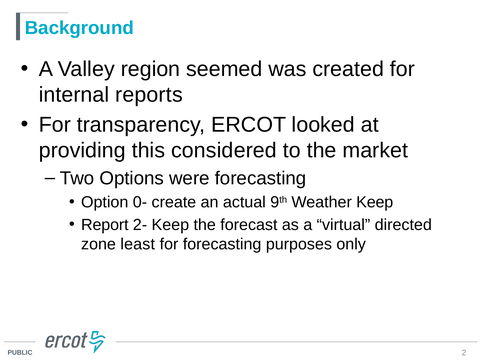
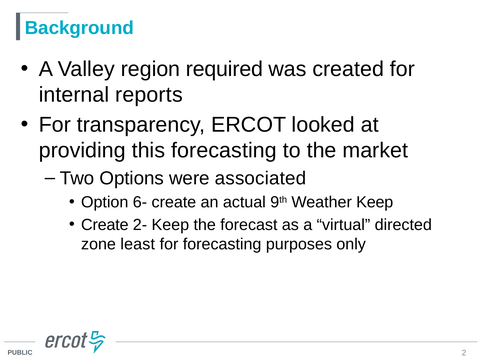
seemed: seemed -> required
this considered: considered -> forecasting
were forecasting: forecasting -> associated
0-: 0- -> 6-
Report at (105, 224): Report -> Create
